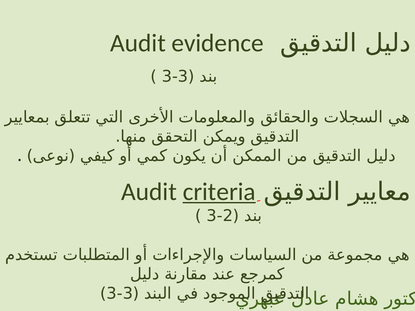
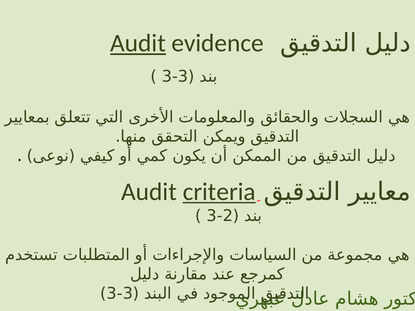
Audit at (138, 43) underline: none -> present
